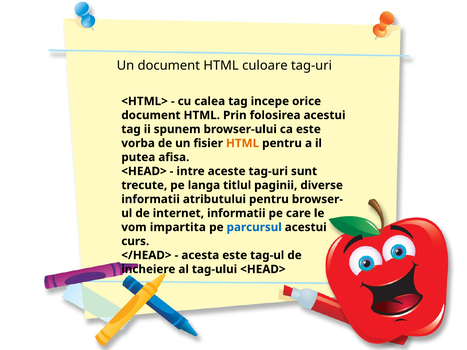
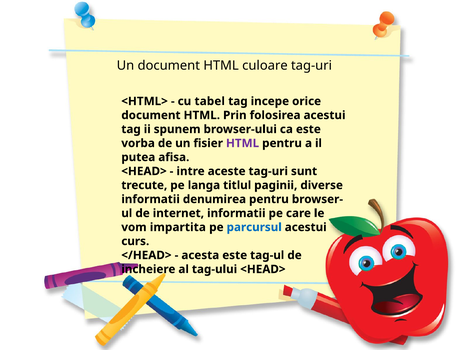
calea: calea -> tabel
HTML at (243, 143) colour: orange -> purple
atributului: atributului -> denumirea
